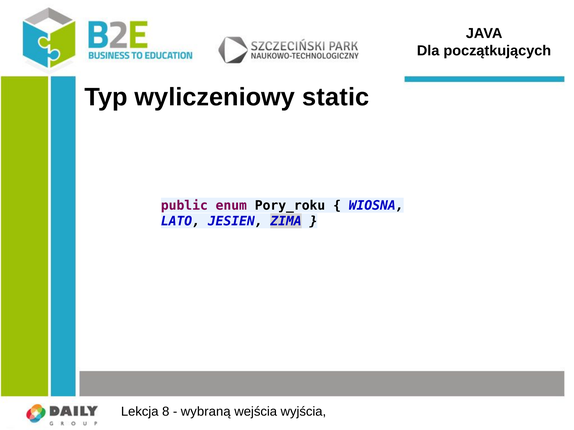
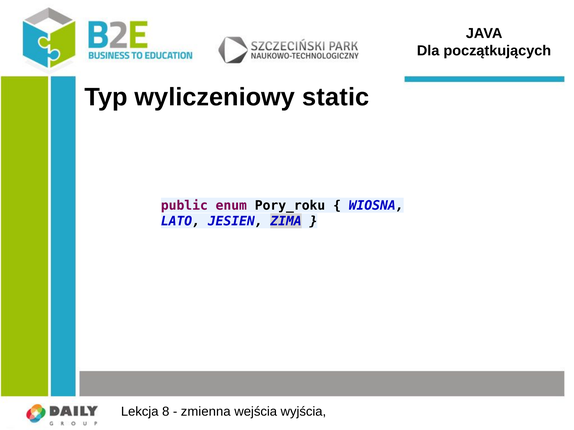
wybraną: wybraną -> zmienna
